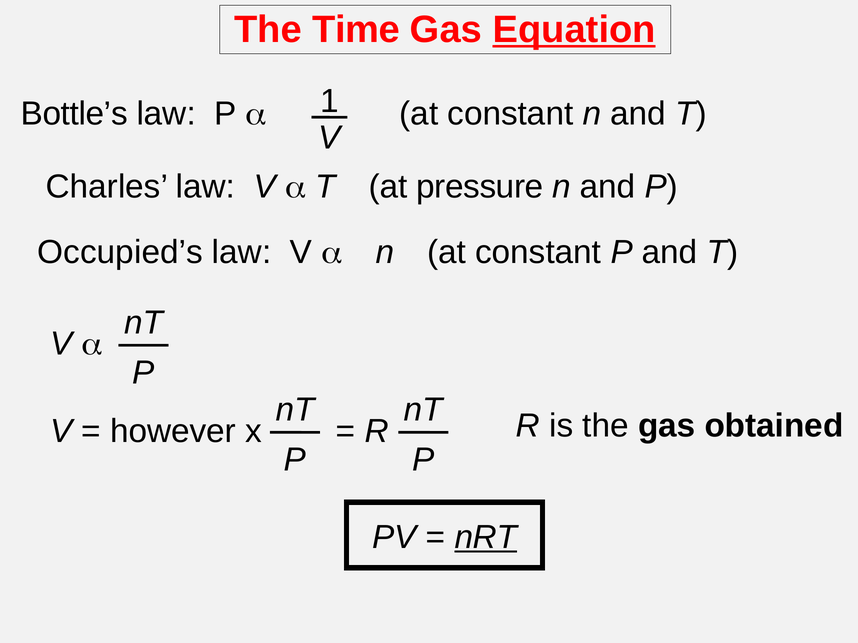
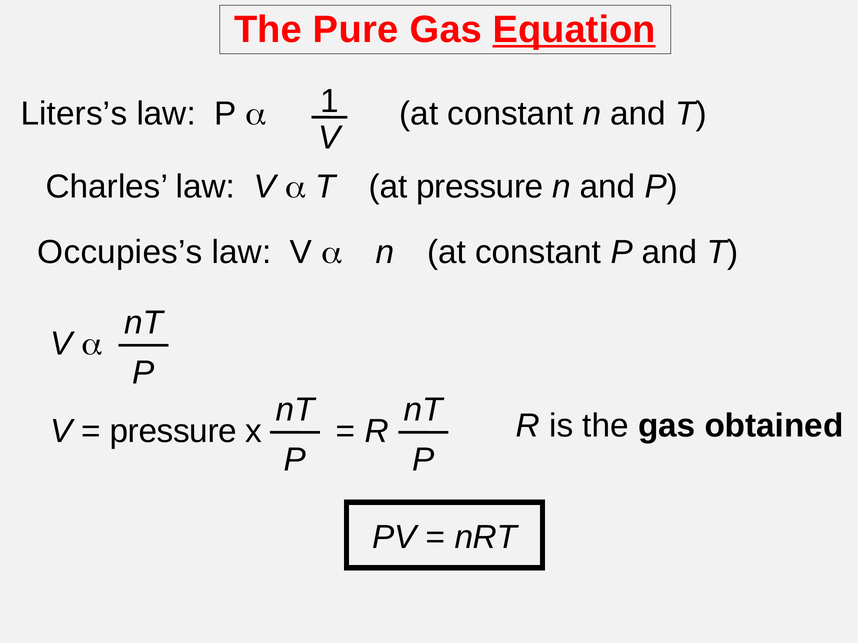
Time: Time -> Pure
Bottle’s: Bottle’s -> Liters’s
Occupied’s: Occupied’s -> Occupies’s
however at (173, 431): however -> pressure
nRT underline: present -> none
